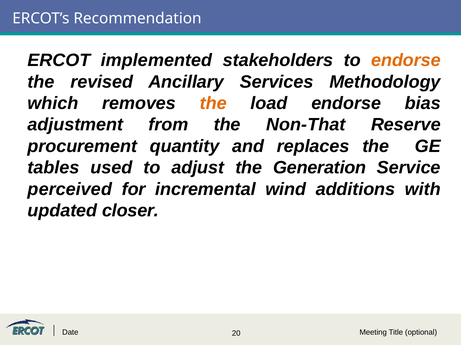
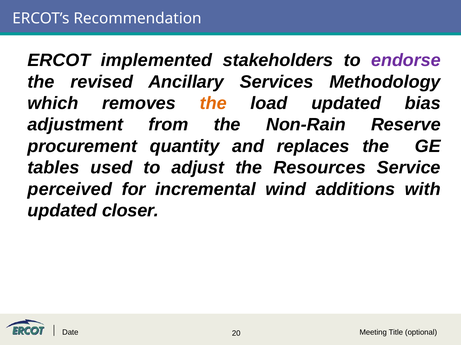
endorse at (406, 60) colour: orange -> purple
load endorse: endorse -> updated
Non-That: Non-That -> Non-Rain
Generation: Generation -> Resources
